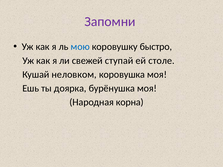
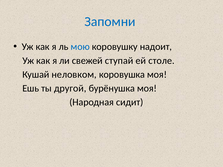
Запомни colour: purple -> blue
быстро: быстро -> надоит
доярка: доярка -> другой
корна: корна -> сидит
